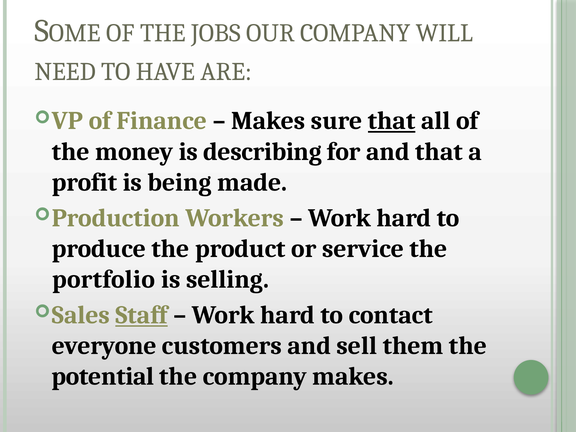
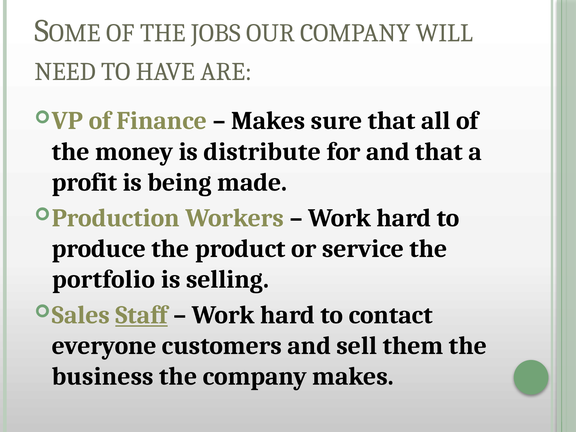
that at (392, 121) underline: present -> none
describing: describing -> distribute
potential: potential -> business
